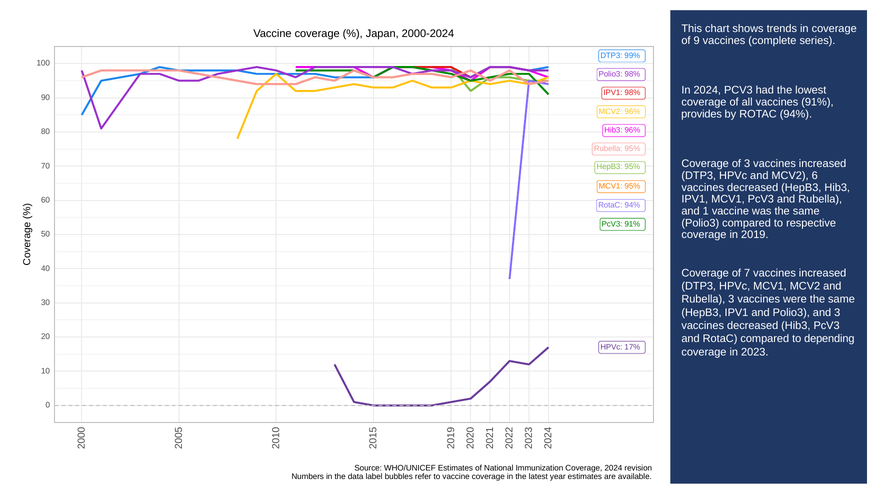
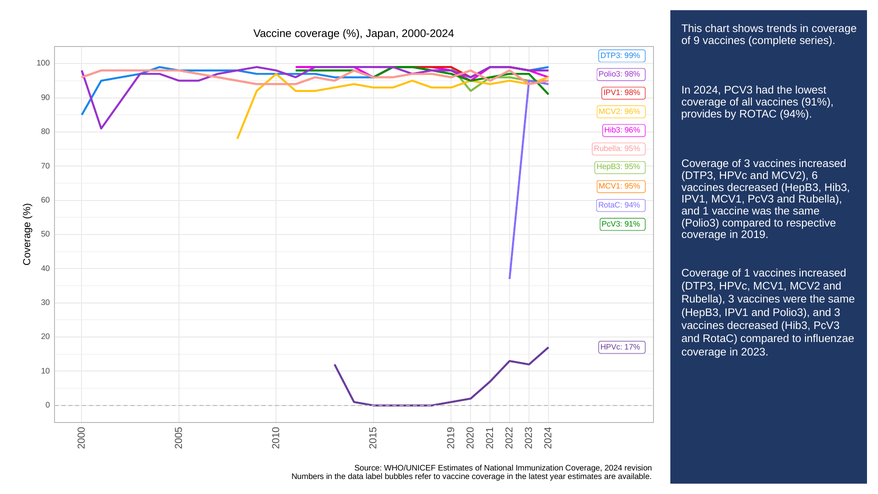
of 7: 7 -> 1
depending: depending -> influenzae
